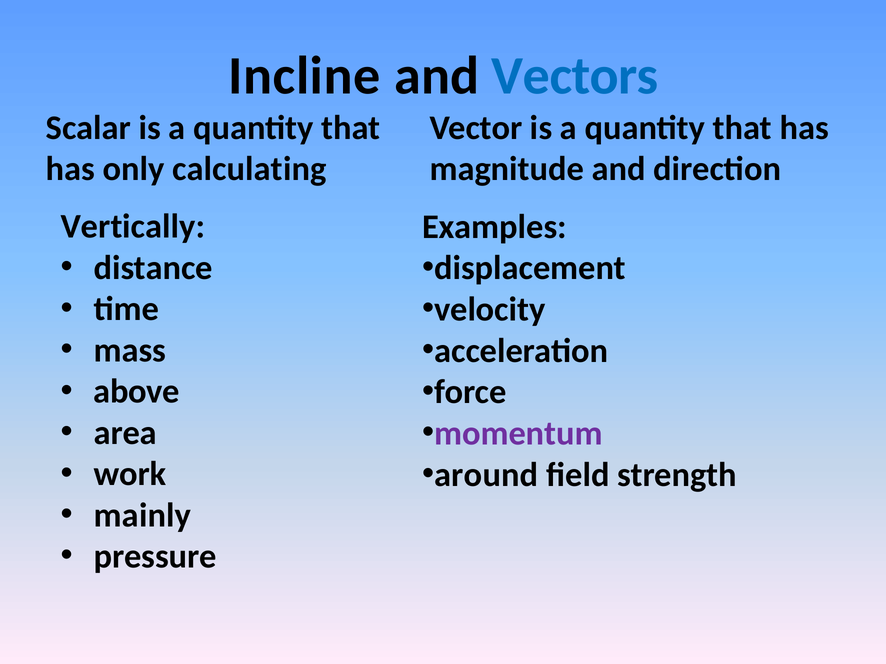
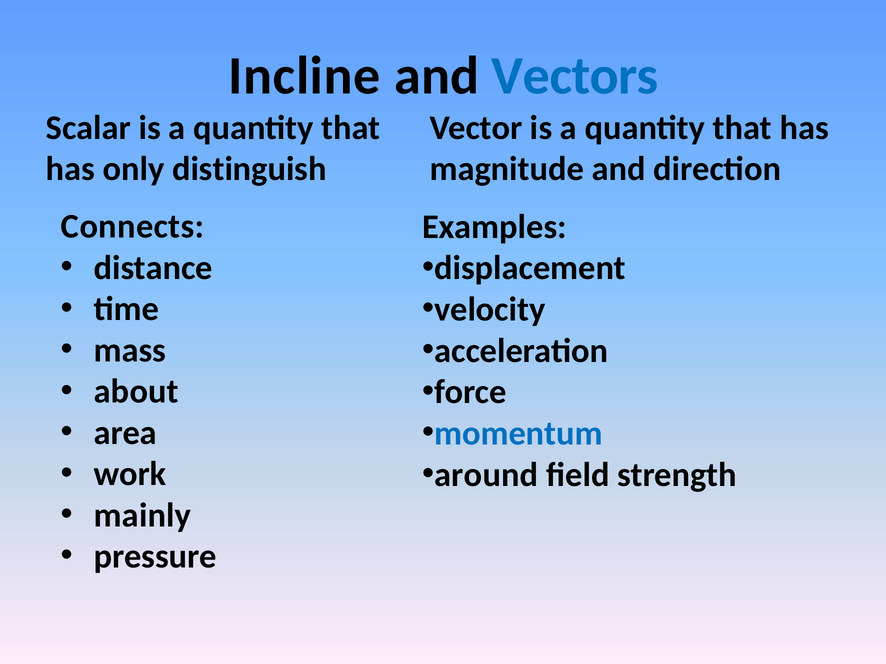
calculating: calculating -> distinguish
Vertically: Vertically -> Connects
above: above -> about
momentum colour: purple -> blue
